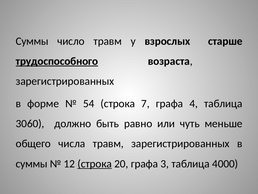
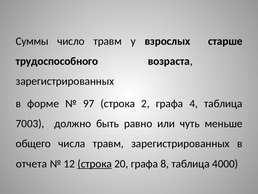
трудоспособного underline: present -> none
54: 54 -> 97
7: 7 -> 2
3060: 3060 -> 7003
суммы at (32, 163): суммы -> отчета
3: 3 -> 8
